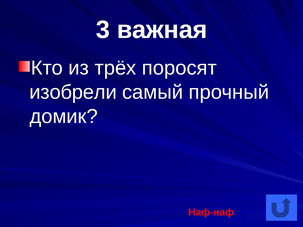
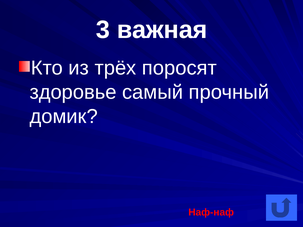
изобрели: изобрели -> здоровье
